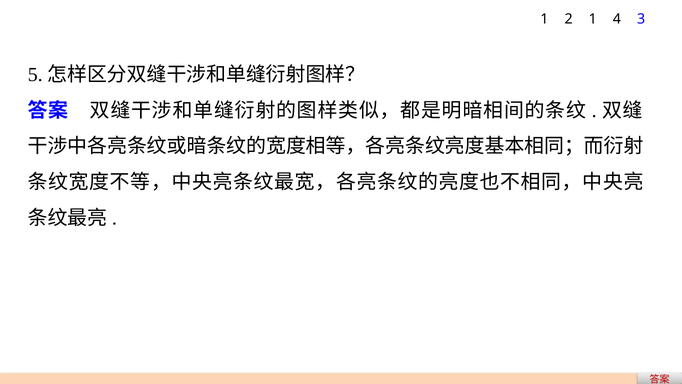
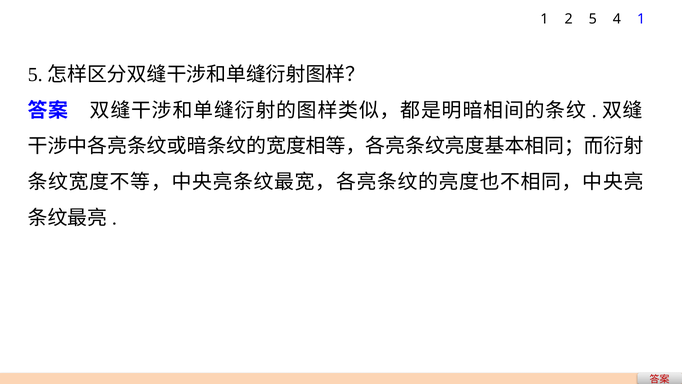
2 1: 1 -> 5
4 3: 3 -> 1
